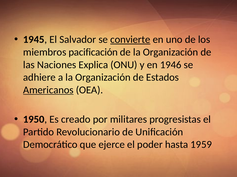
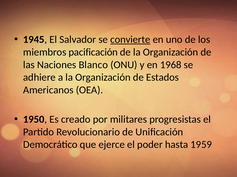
Explica: Explica -> Blanco
1946: 1946 -> 1968
Americanos underline: present -> none
